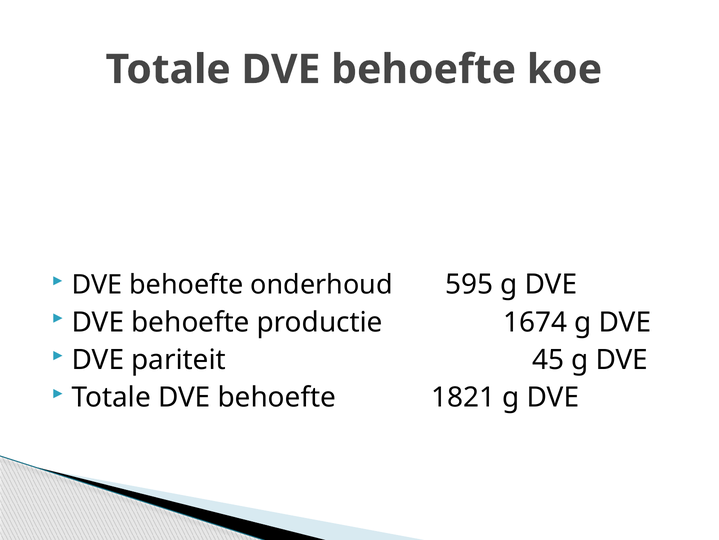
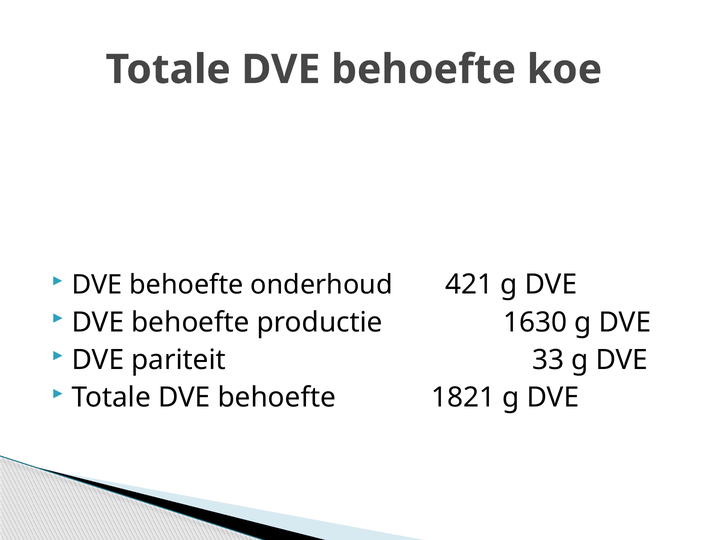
595: 595 -> 421
1674: 1674 -> 1630
45: 45 -> 33
